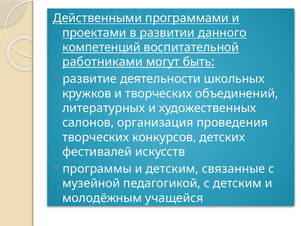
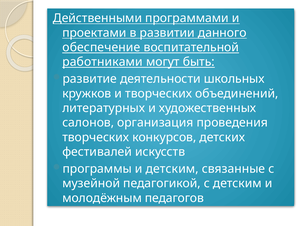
компетенций: компетенций -> обеспечение
учащейся: учащейся -> педагогов
